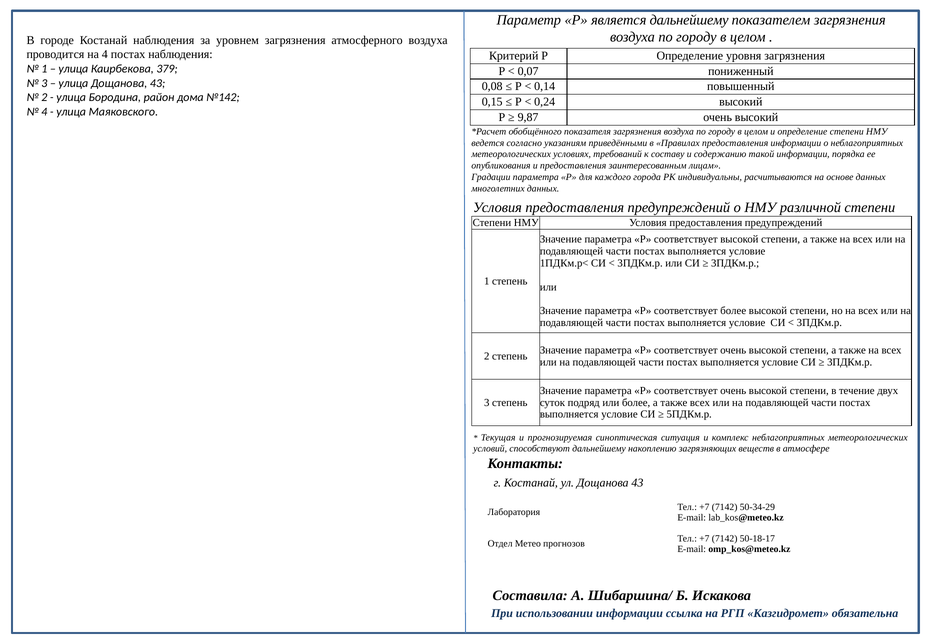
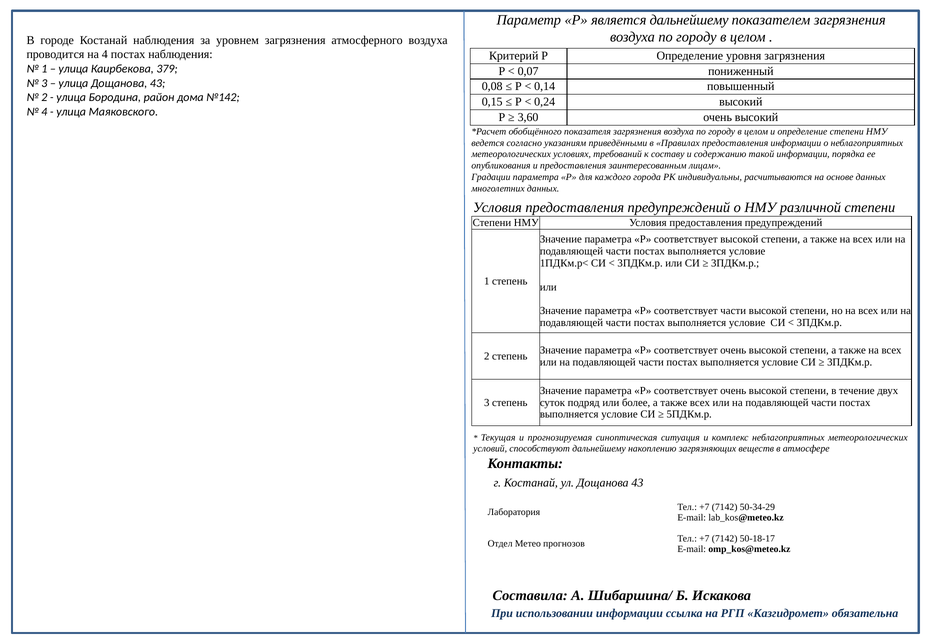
9,87: 9,87 -> 3,60
соответствует более: более -> части
